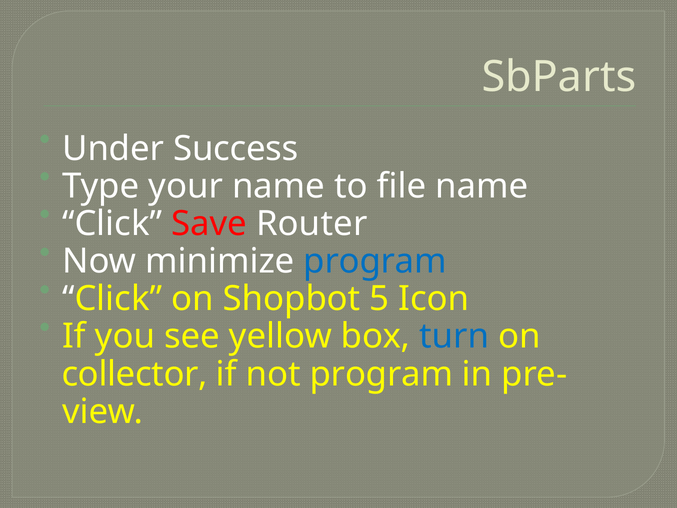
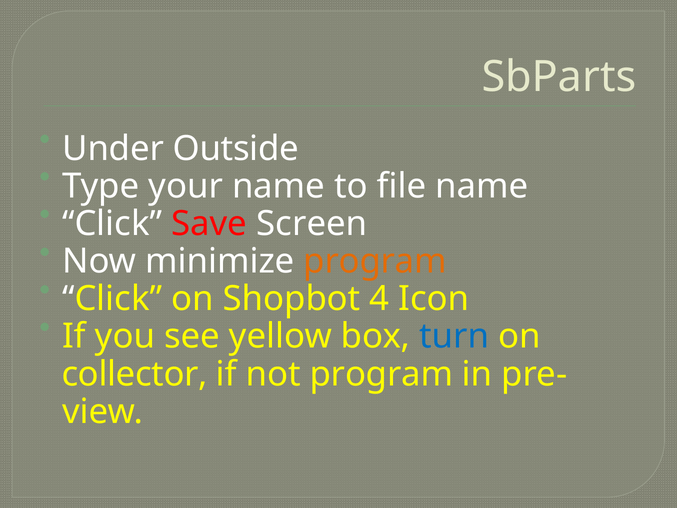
Success: Success -> Outside
Router: Router -> Screen
program at (375, 261) colour: blue -> orange
5: 5 -> 4
